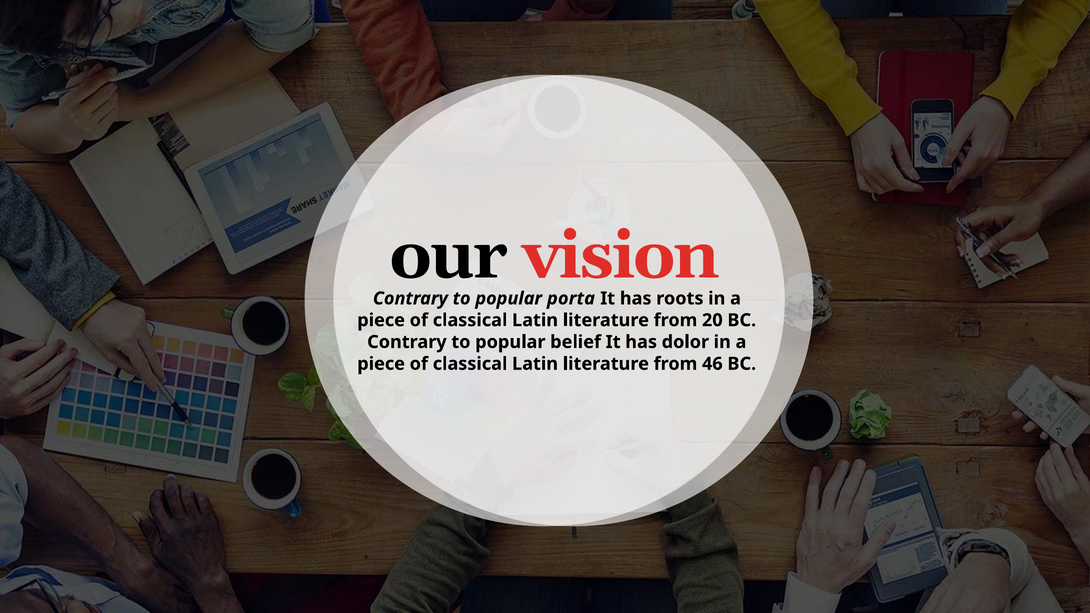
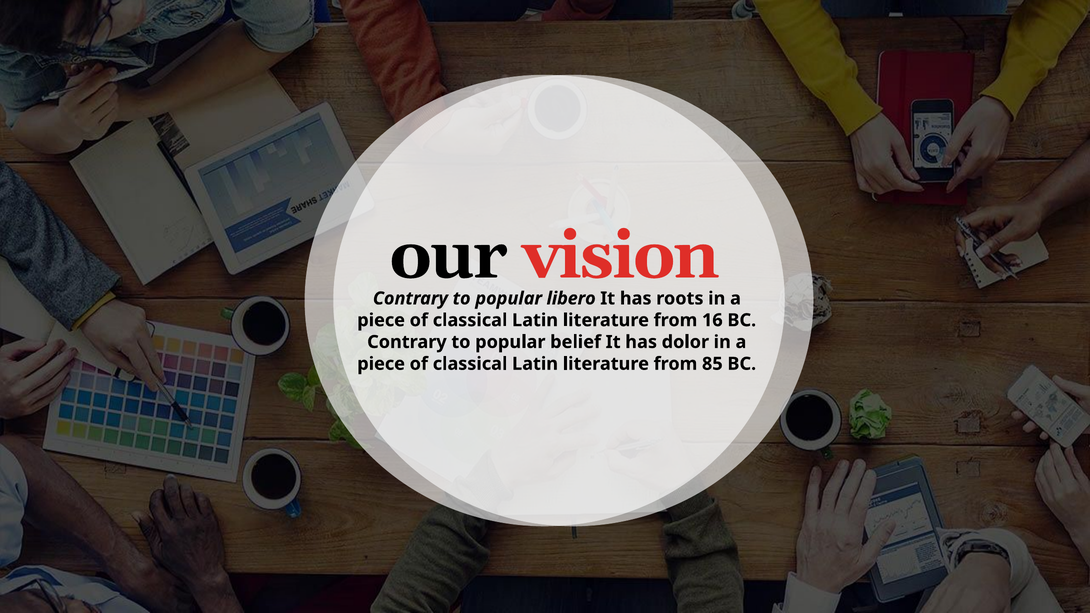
porta: porta -> libero
20: 20 -> 16
46: 46 -> 85
